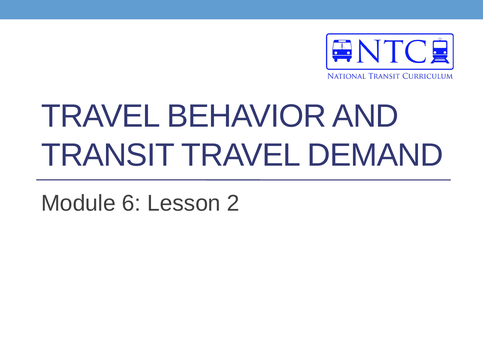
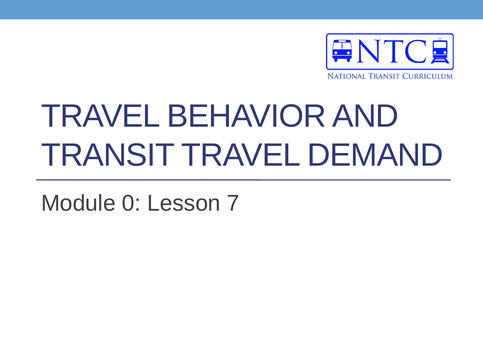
6: 6 -> 0
2: 2 -> 7
